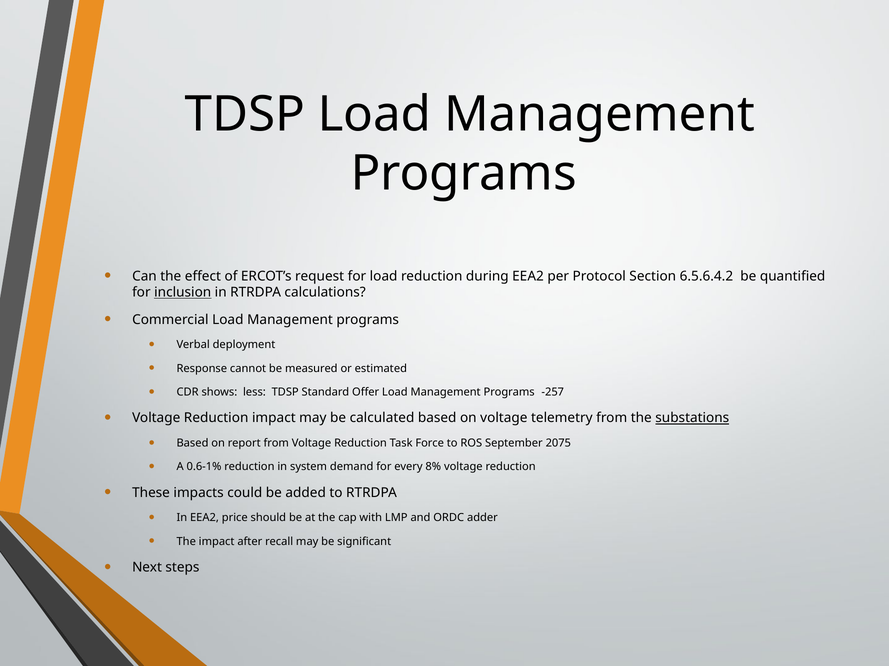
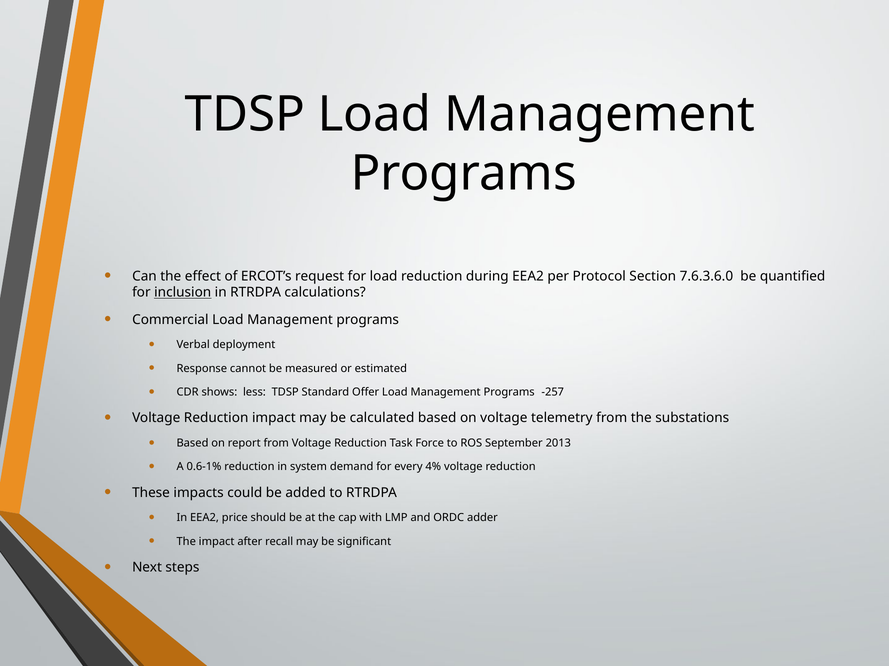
6.5.6.4.2: 6.5.6.4.2 -> 7.6.3.6.0
substations underline: present -> none
2075: 2075 -> 2013
8%: 8% -> 4%
